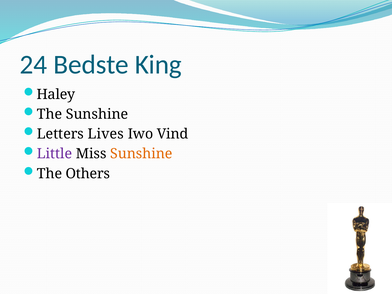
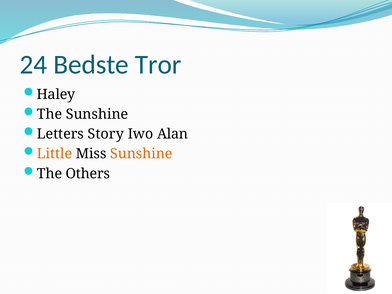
King: King -> Tror
Lives: Lives -> Story
Vind: Vind -> Alan
Little colour: purple -> orange
